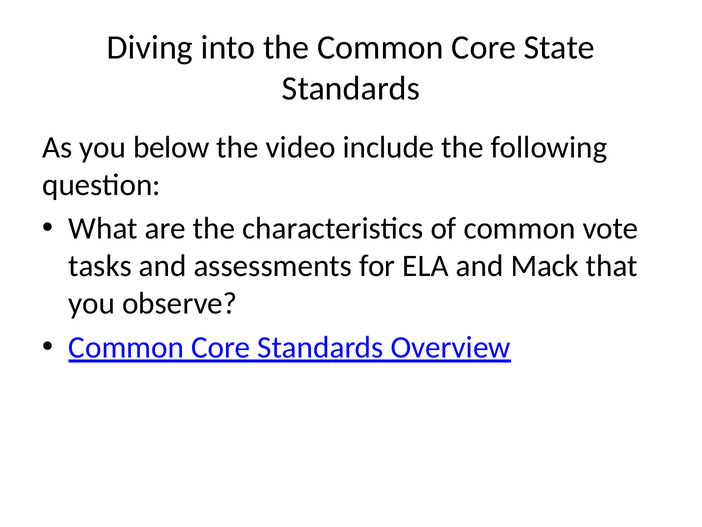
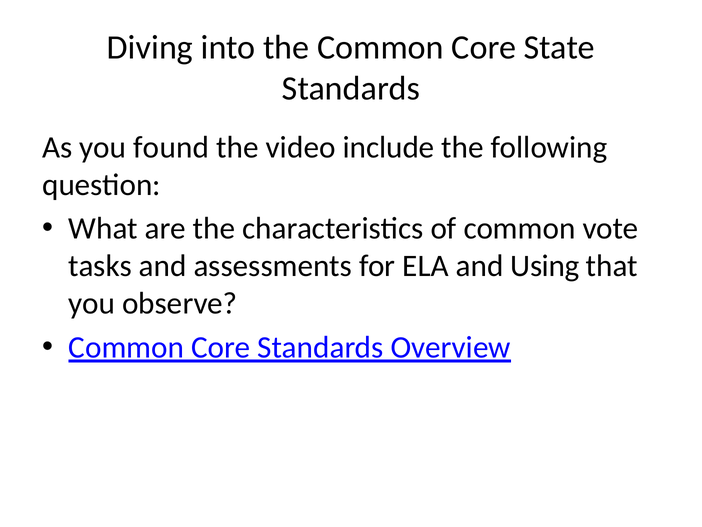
below: below -> found
Mack: Mack -> Using
